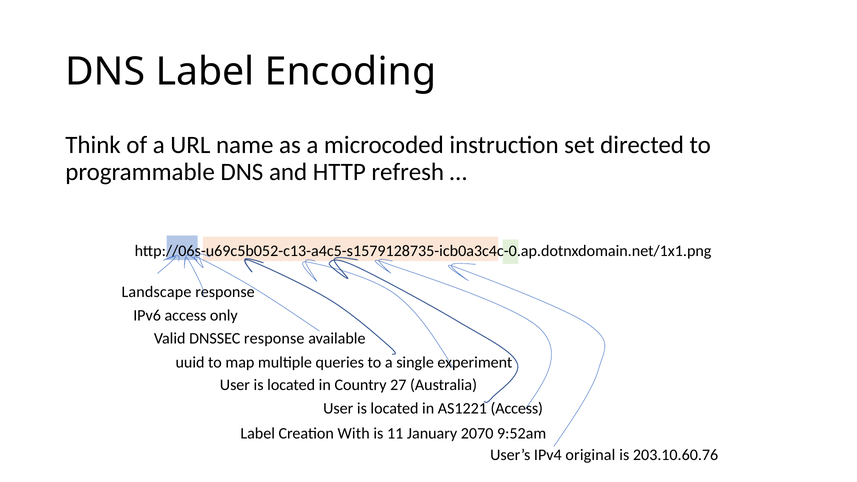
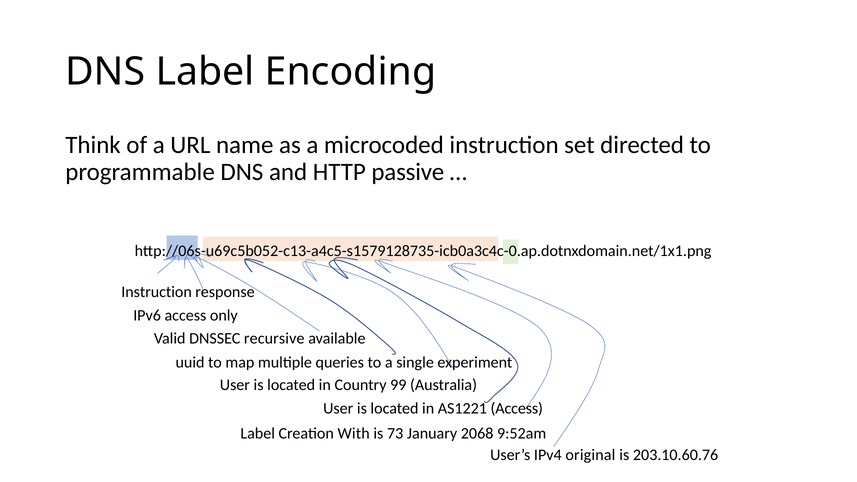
refresh: refresh -> passive
Landscape at (156, 292): Landscape -> Instruction
DNSSEC response: response -> recursive
27: 27 -> 99
11: 11 -> 73
2070: 2070 -> 2068
